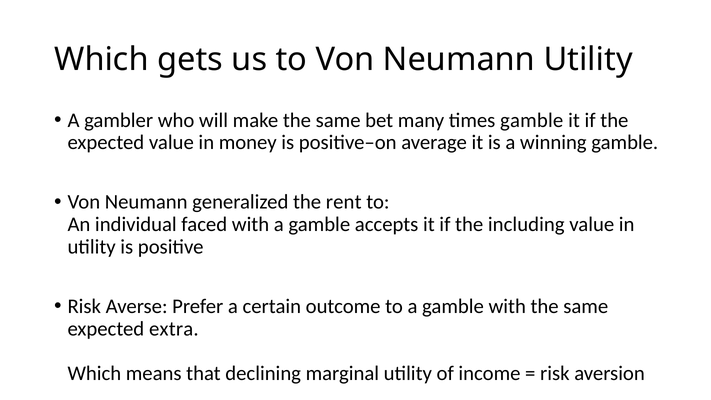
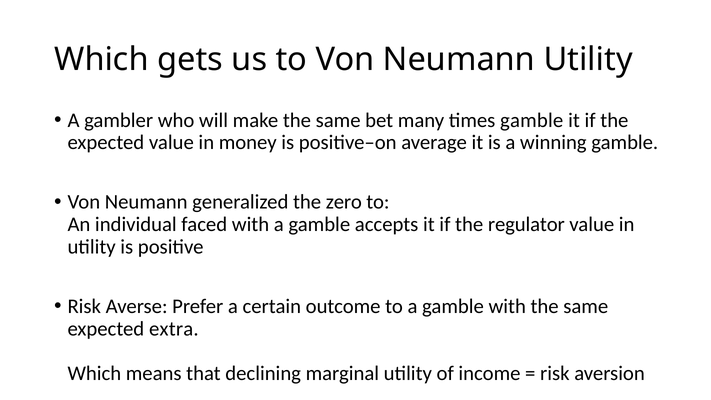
rent: rent -> zero
including: including -> regulator
